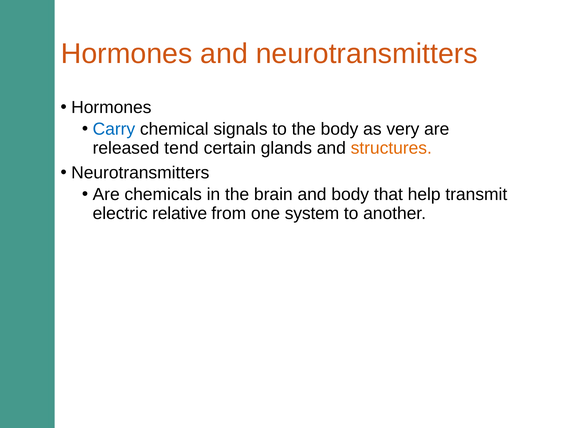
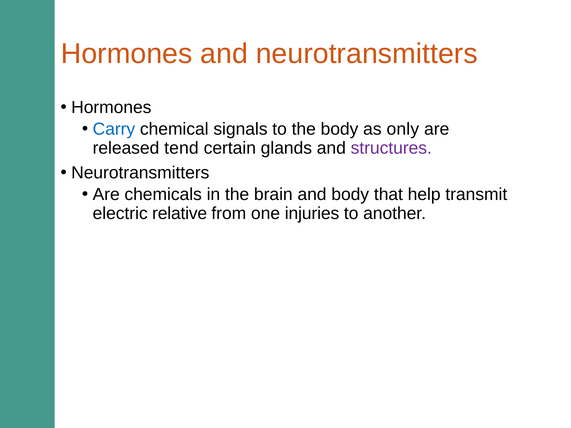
very: very -> only
structures colour: orange -> purple
system: system -> injuries
